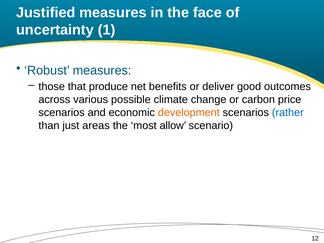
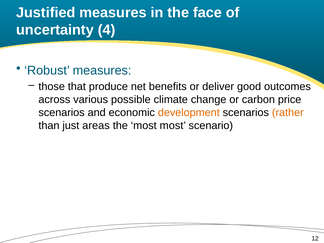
1: 1 -> 4
rather colour: blue -> orange
most allow: allow -> most
